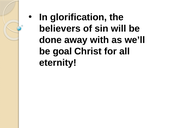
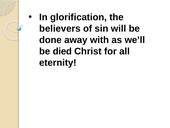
goal: goal -> died
